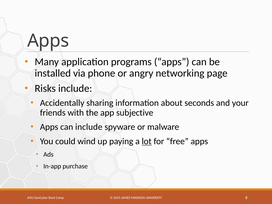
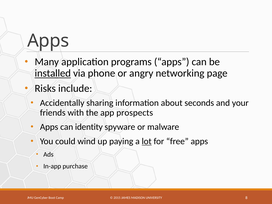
installed underline: none -> present
subjective: subjective -> prospects
can include: include -> identity
